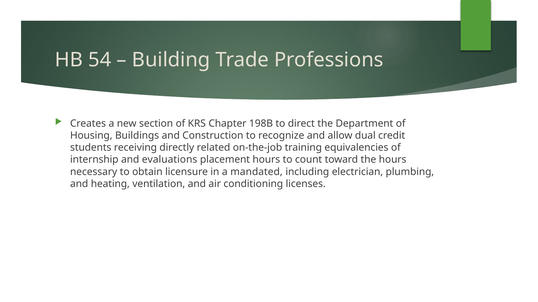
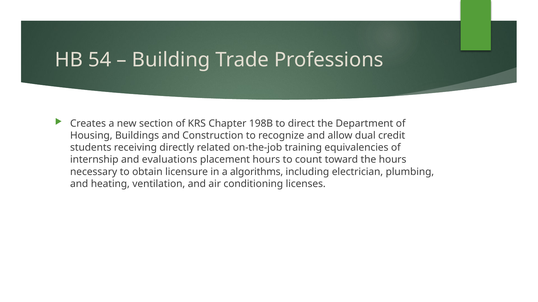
mandated: mandated -> algorithms
